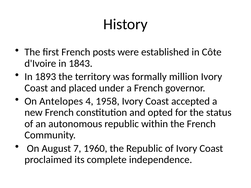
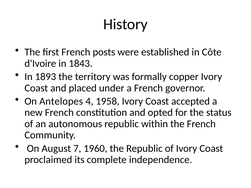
million: million -> copper
